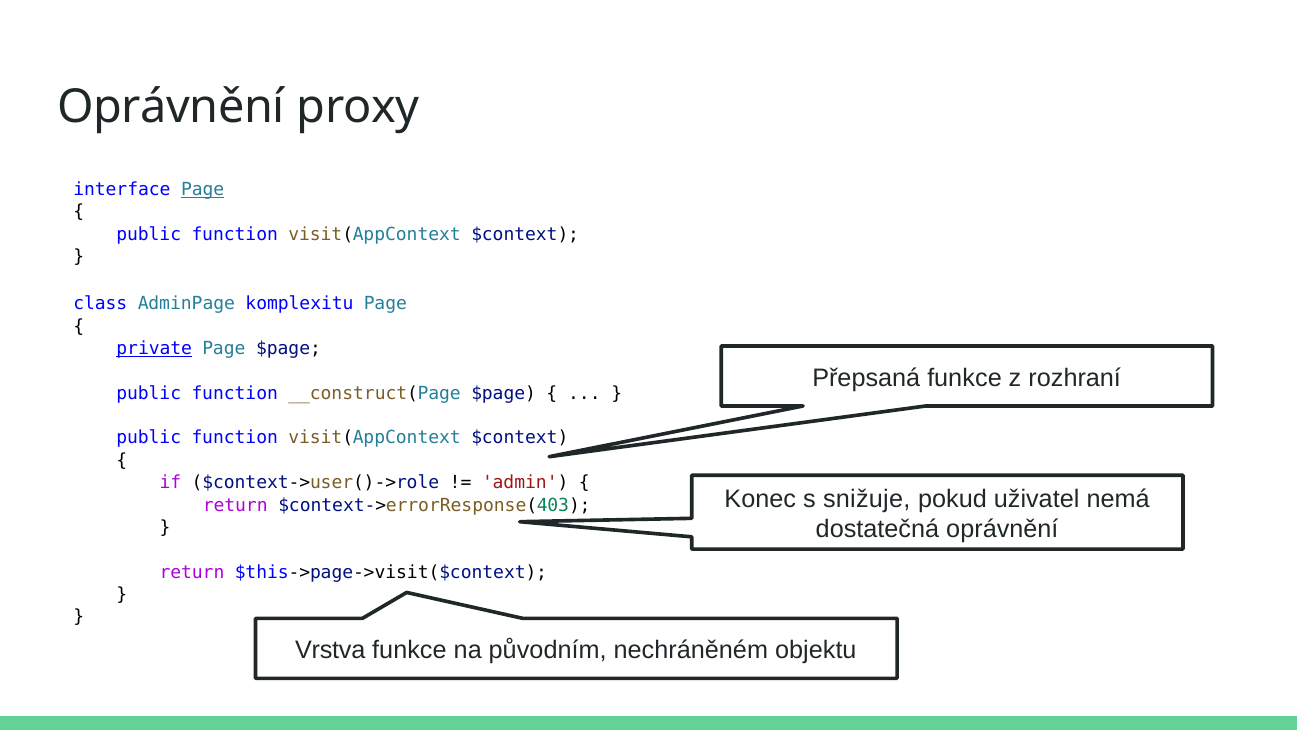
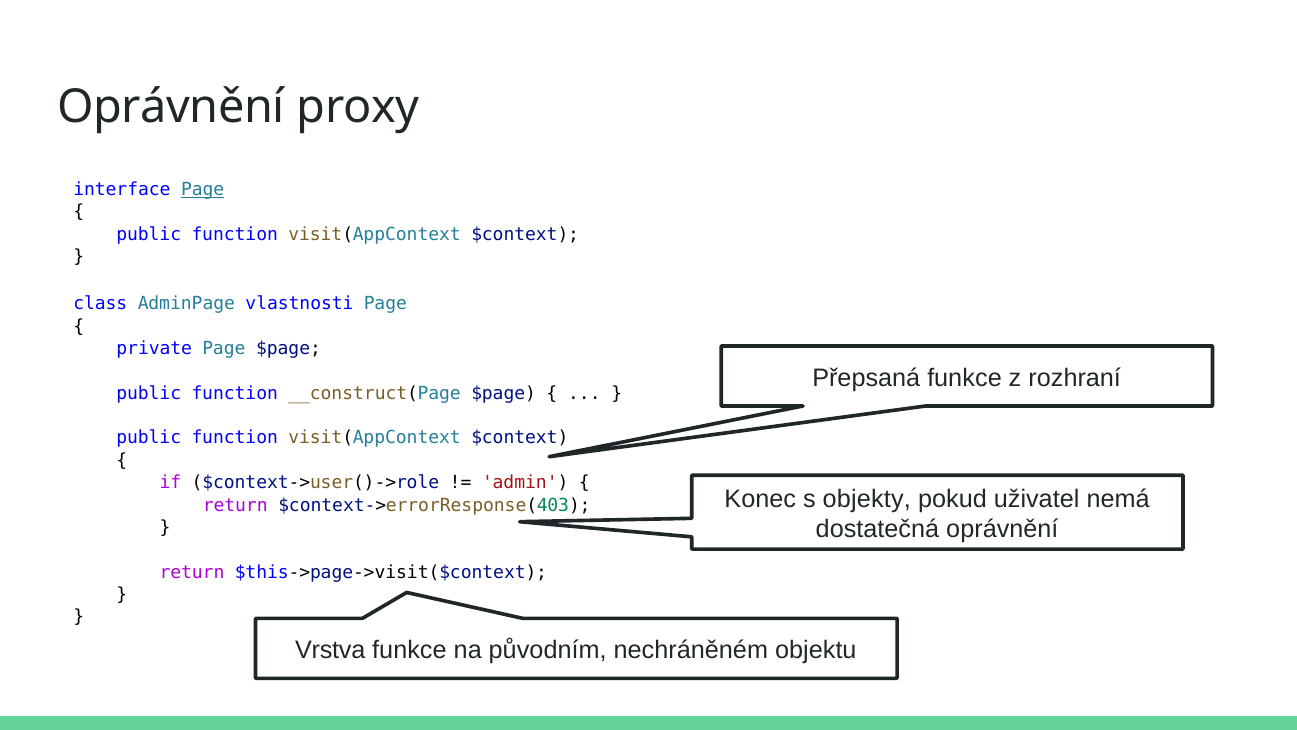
komplexitu: komplexitu -> vlastnosti
private underline: present -> none
snižuje: snižuje -> objekty
